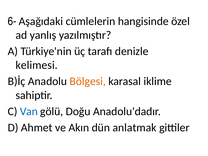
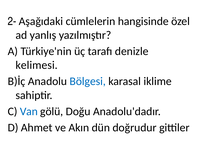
6-: 6- -> 2-
Bölgesi colour: orange -> blue
anlatmak: anlatmak -> doğrudur
